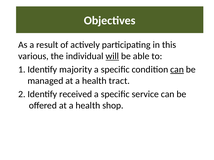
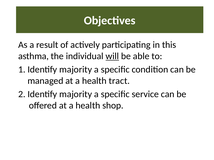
various: various -> asthma
can at (177, 70) underline: present -> none
2 Identify received: received -> majority
